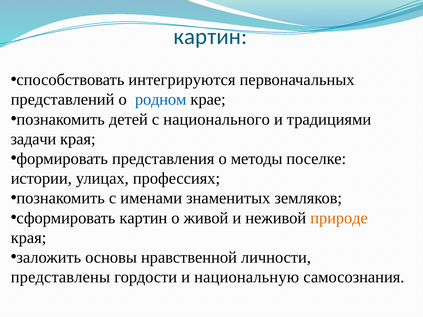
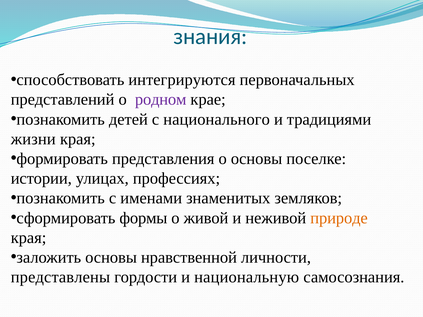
картин at (210, 37): картин -> знания
родном colour: blue -> purple
задачи: задачи -> жизни
о методы: методы -> основы
сформировать картин: картин -> формы
